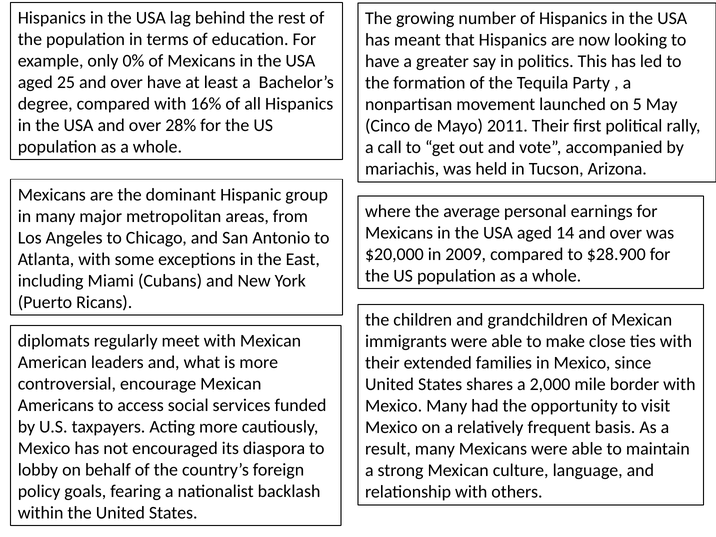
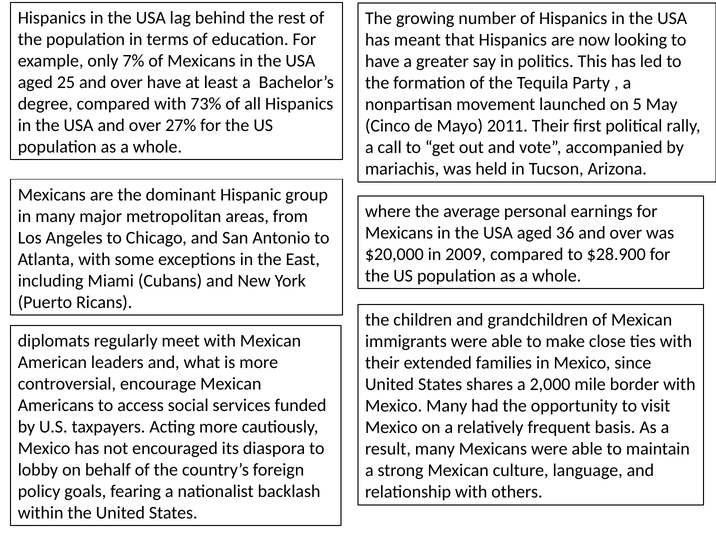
0%: 0% -> 7%
16%: 16% -> 73%
28%: 28% -> 27%
14: 14 -> 36
